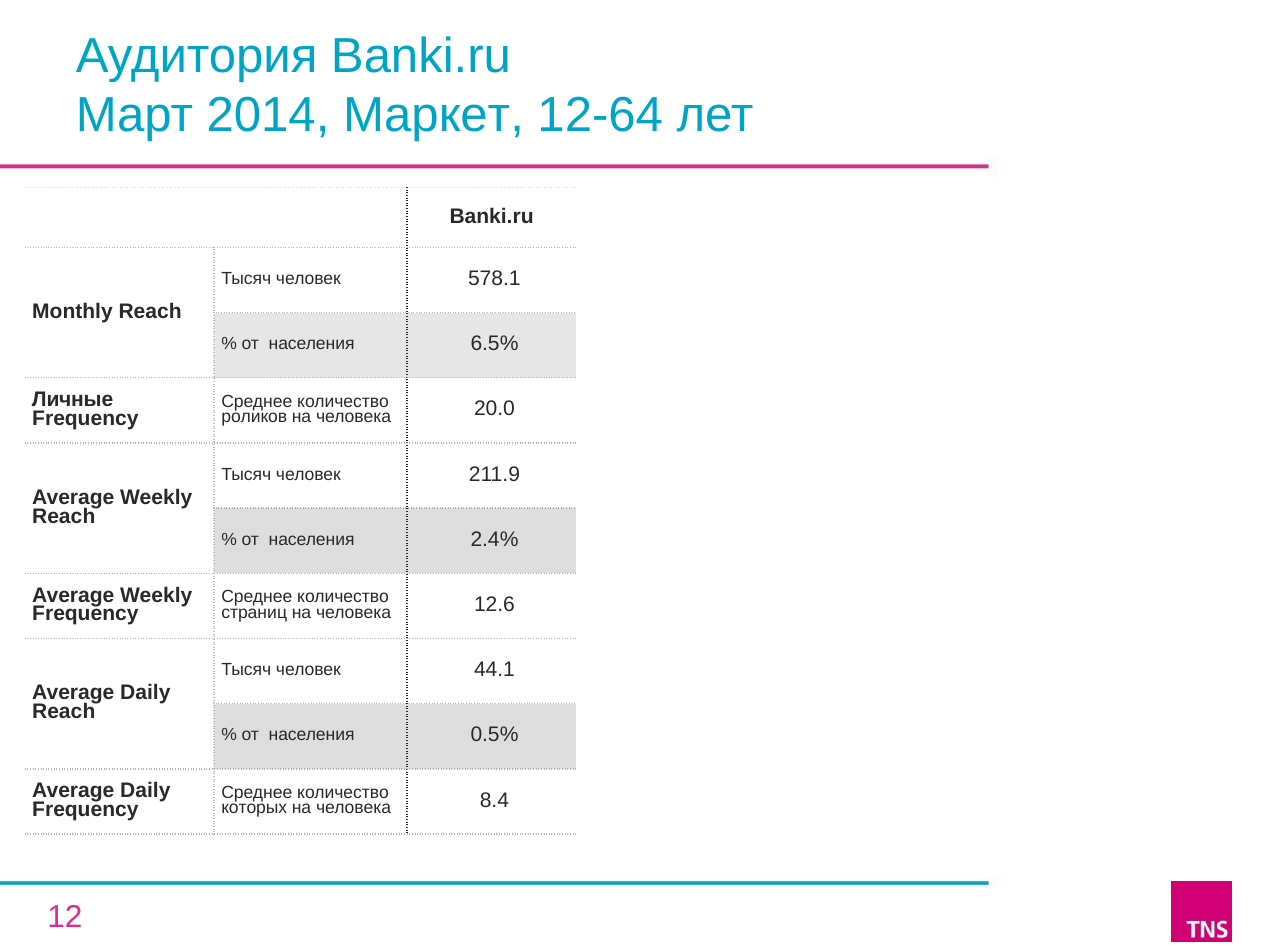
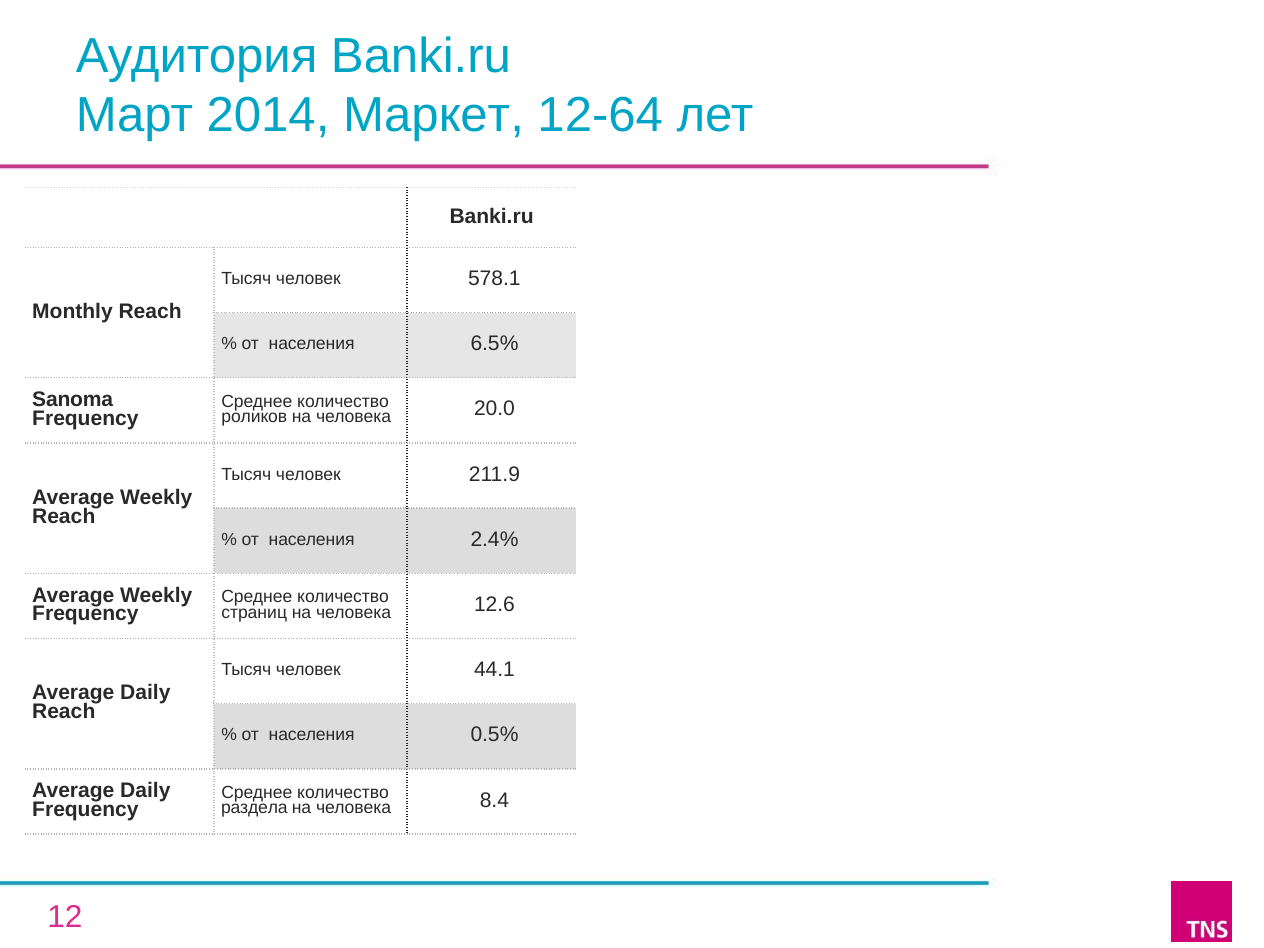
Личные: Личные -> Sanoma
которых: которых -> раздела
